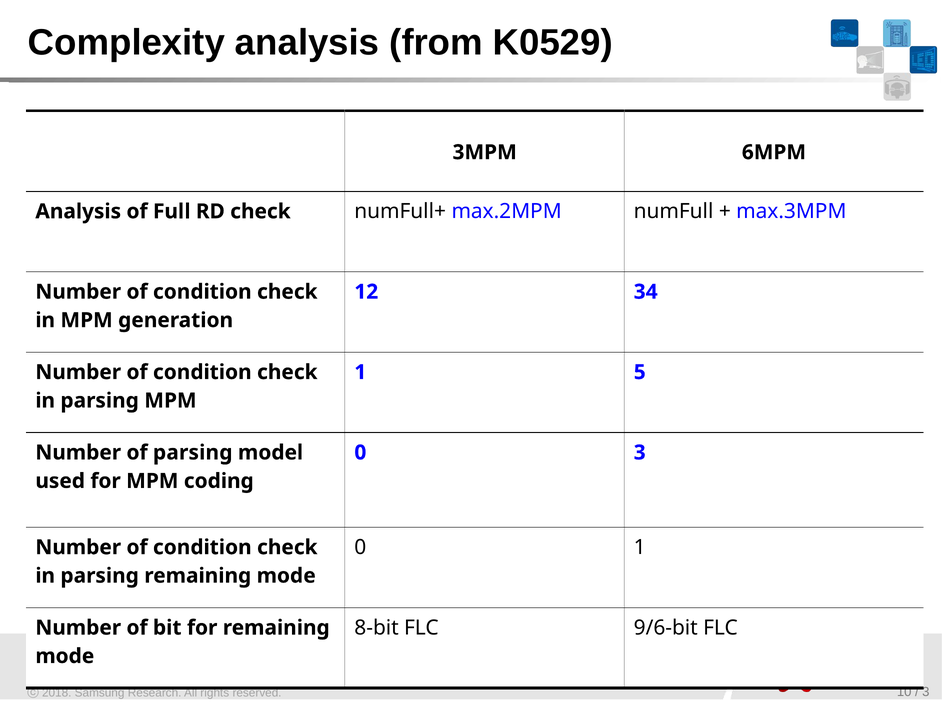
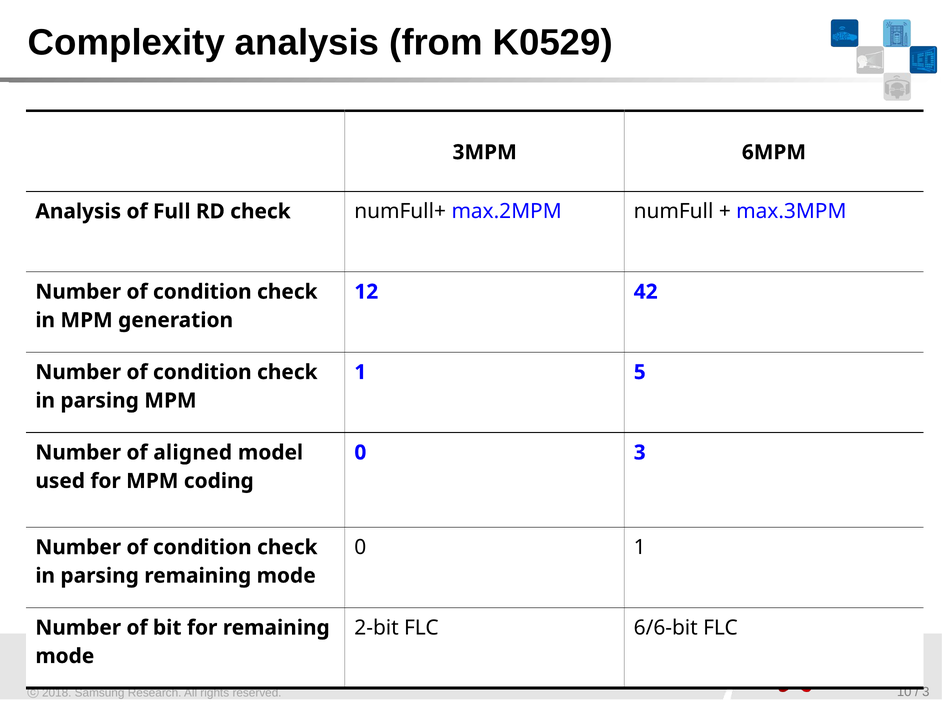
34: 34 -> 42
of parsing: parsing -> aligned
8-bit: 8-bit -> 2-bit
9/6-bit: 9/6-bit -> 6/6-bit
